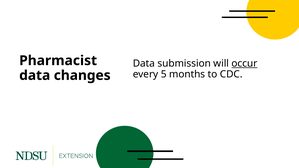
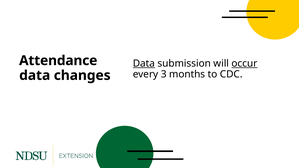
Pharmacist: Pharmacist -> Attendance
Data at (144, 63) underline: none -> present
5: 5 -> 3
